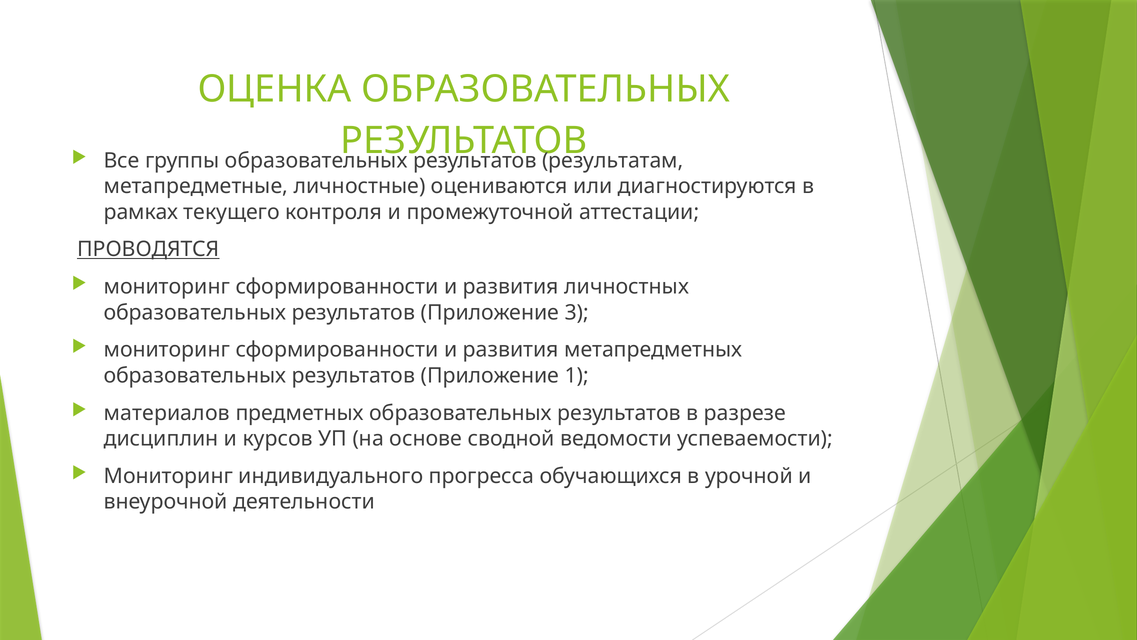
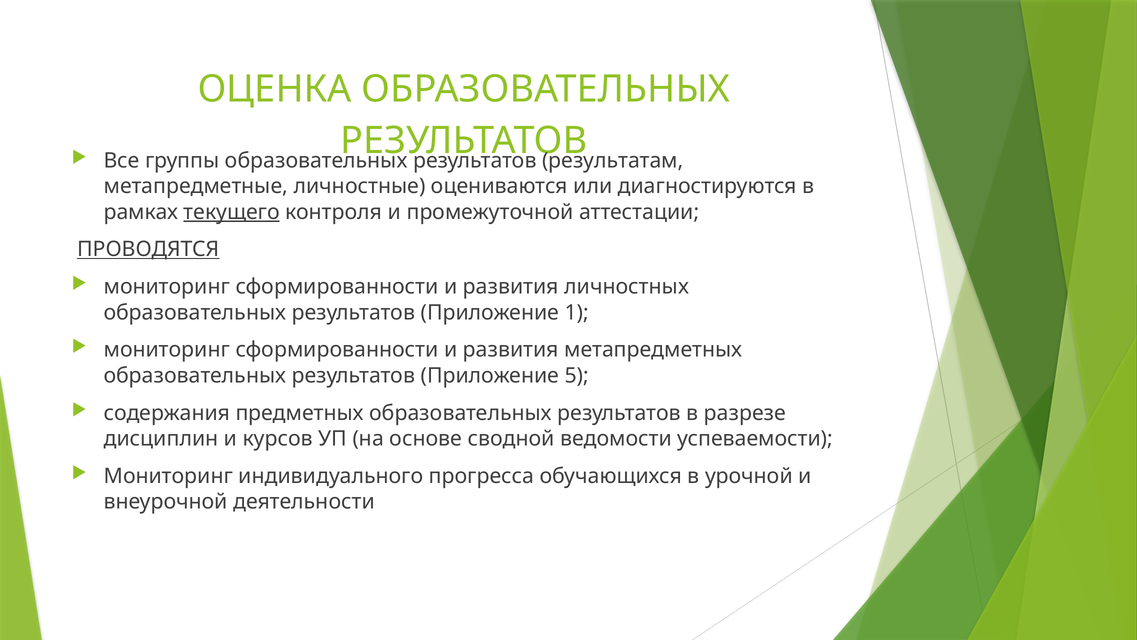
текущего underline: none -> present
3: 3 -> 1
1: 1 -> 5
материалов: материалов -> содержания
